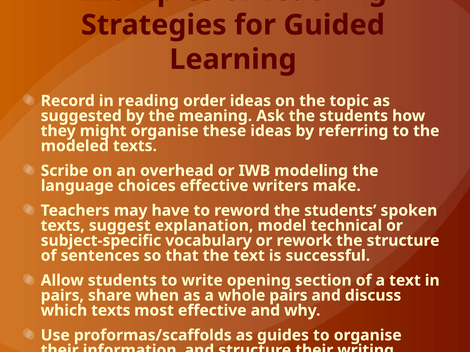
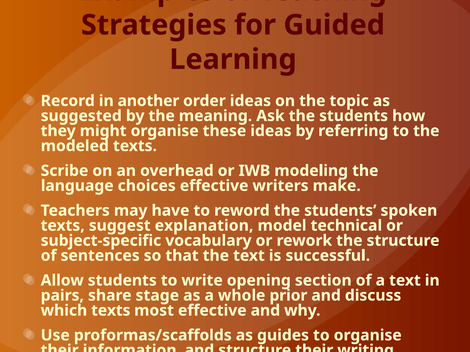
reading: reading -> another
when: when -> stage
whole pairs: pairs -> prior
